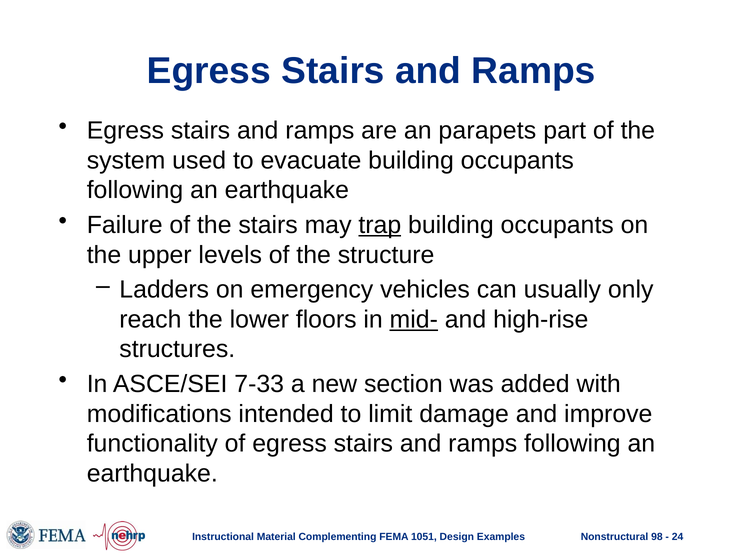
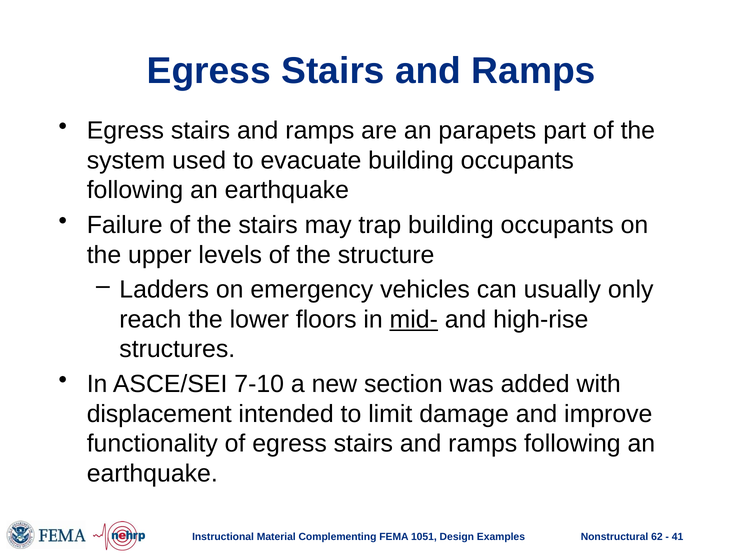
trap underline: present -> none
7-33: 7-33 -> 7-10
modifications: modifications -> displacement
98: 98 -> 62
24: 24 -> 41
